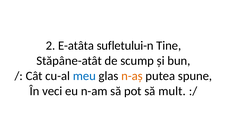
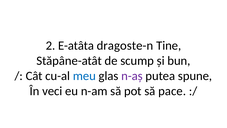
sufletului-n: sufletului-n -> dragoste-n
n-aș colour: orange -> purple
mult: mult -> pace
